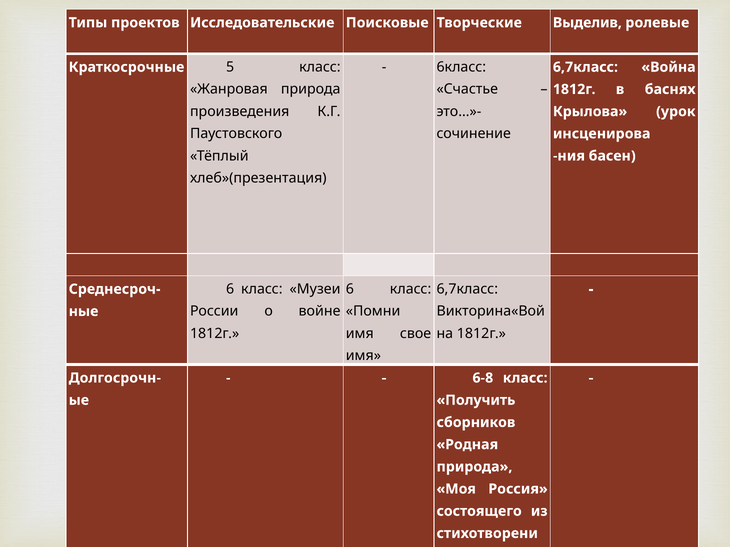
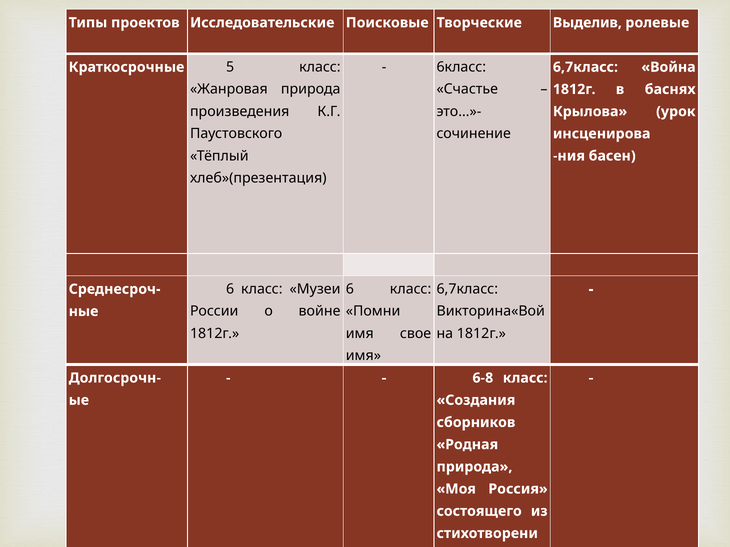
Получить: Получить -> Создания
